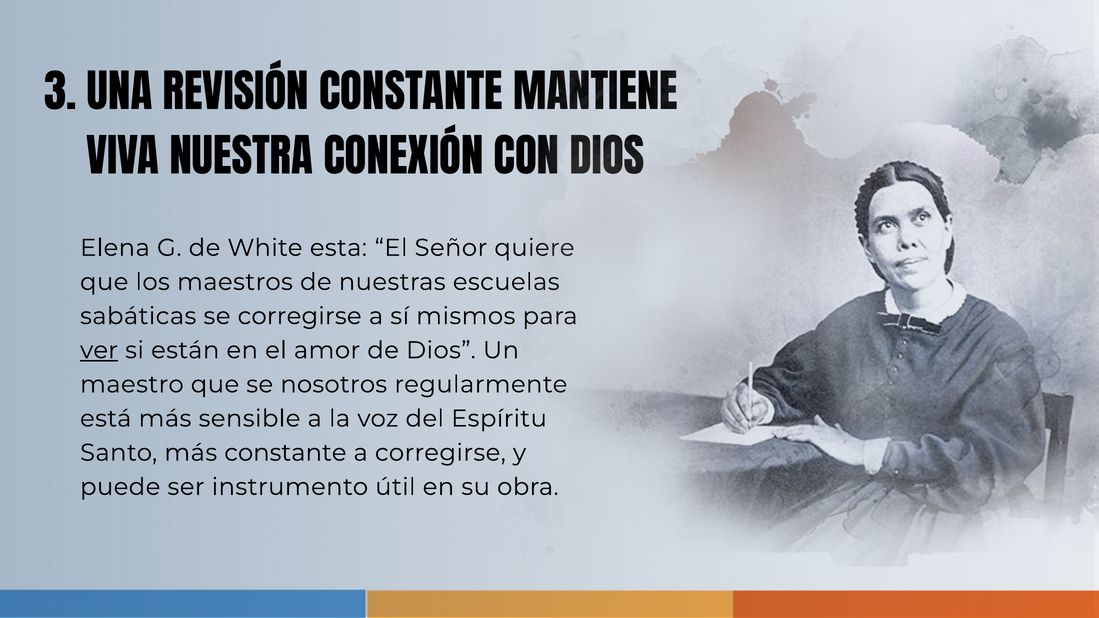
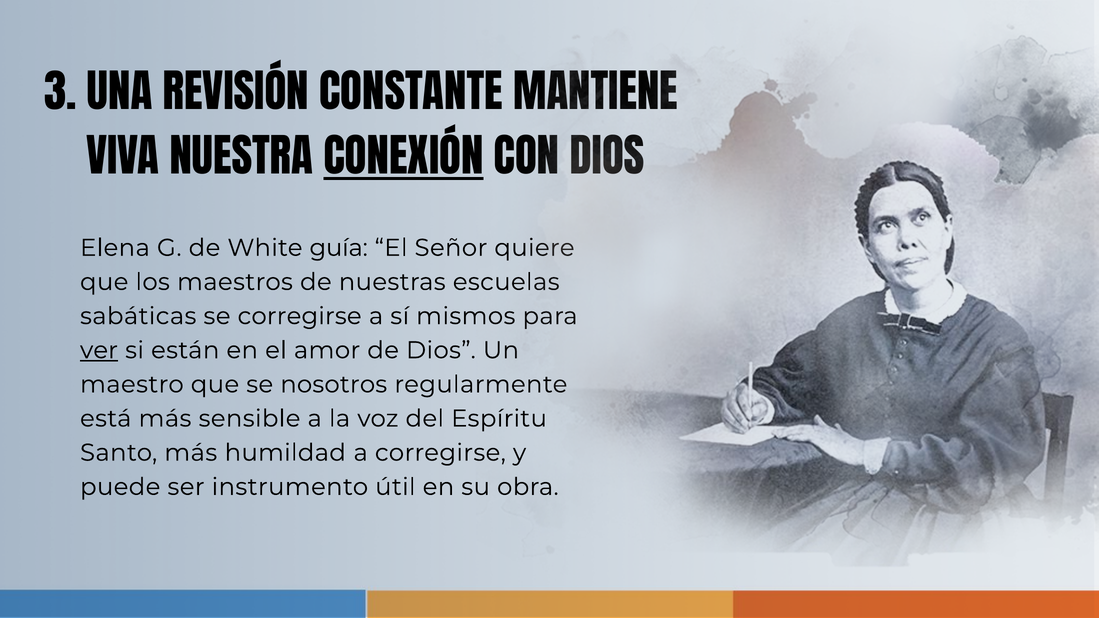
CONEXIÓN underline: none -> present
esta: esta -> guía
más constante: constante -> humildad
